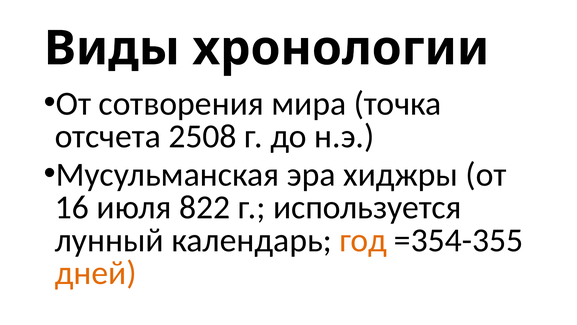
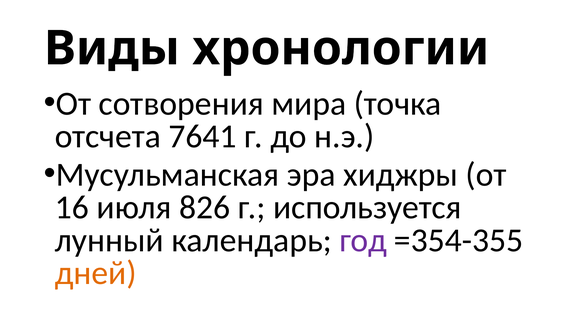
2508: 2508 -> 7641
822: 822 -> 826
год colour: orange -> purple
